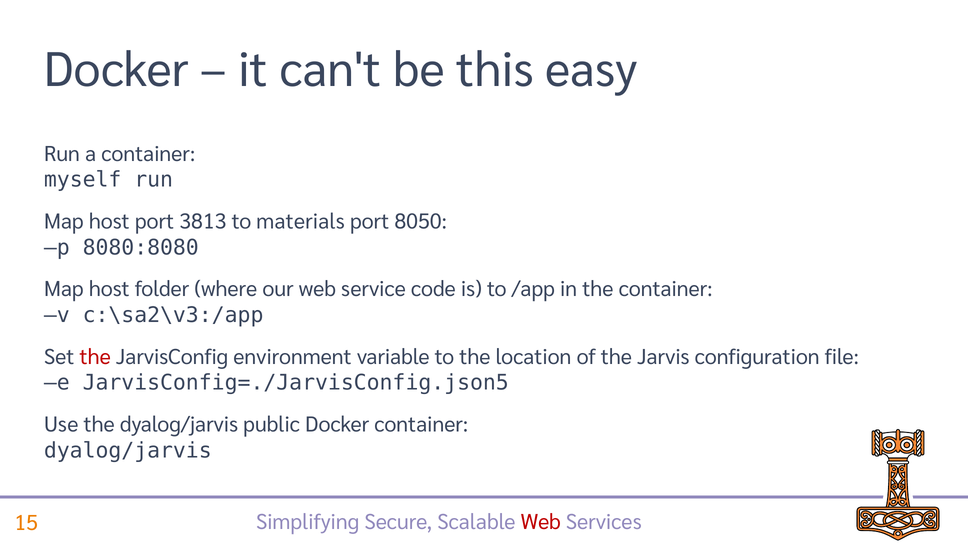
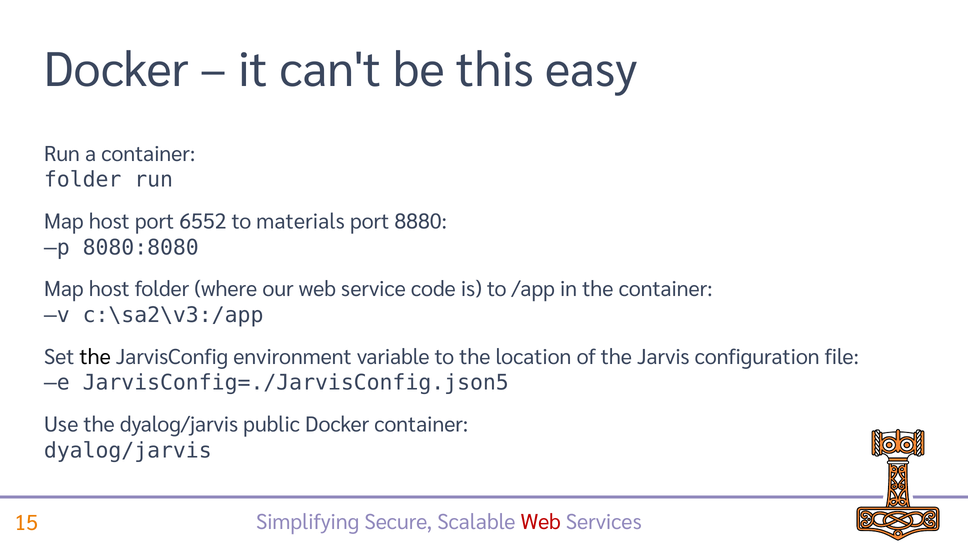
myself at (83, 180): myself -> folder
3813: 3813 -> 6552
8050: 8050 -> 8880
the at (95, 357) colour: red -> black
